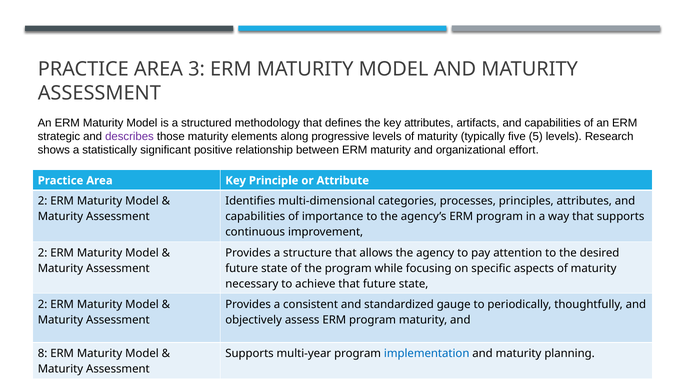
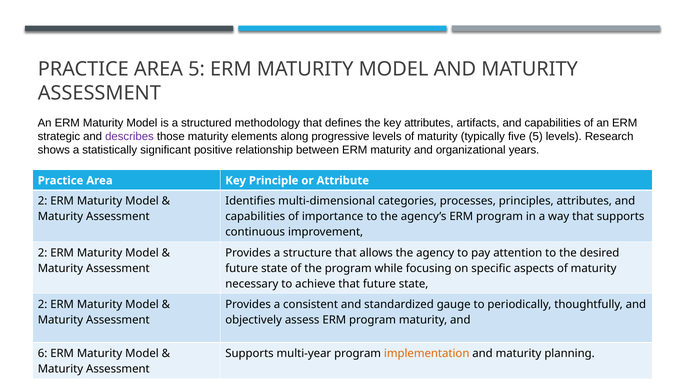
AREA 3: 3 -> 5
effort: effort -> years
8: 8 -> 6
implementation colour: blue -> orange
